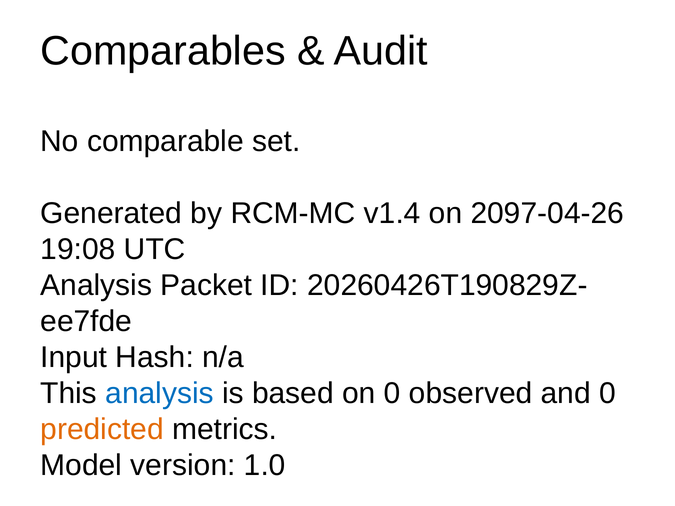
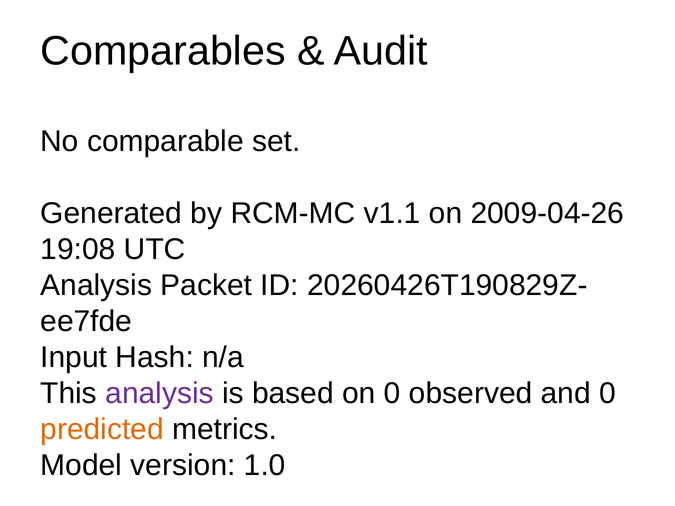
v1.4: v1.4 -> v1.1
2097-04-26: 2097-04-26 -> 2009-04-26
analysis at (160, 394) colour: blue -> purple
